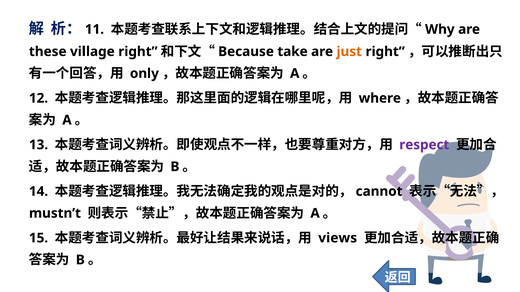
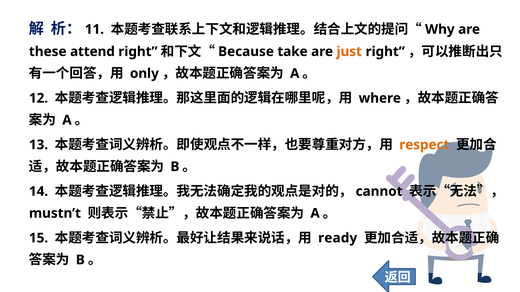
village: village -> attend
respect colour: purple -> orange
views: views -> ready
